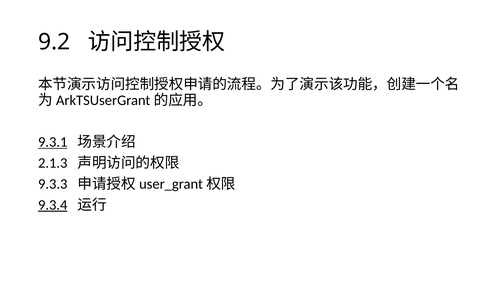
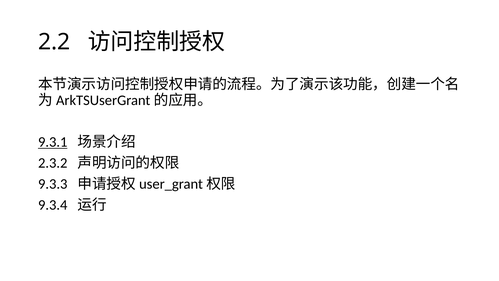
9.2: 9.2 -> 2.2
2.1.3: 2.1.3 -> 2.3.2
9.3.4 underline: present -> none
